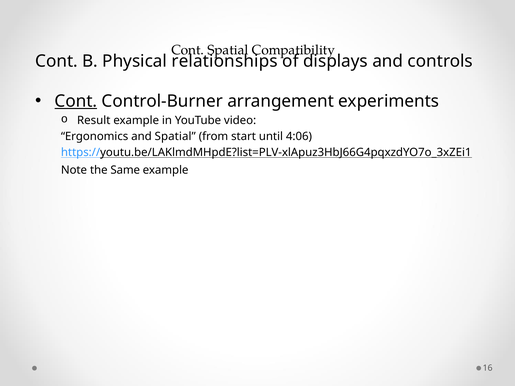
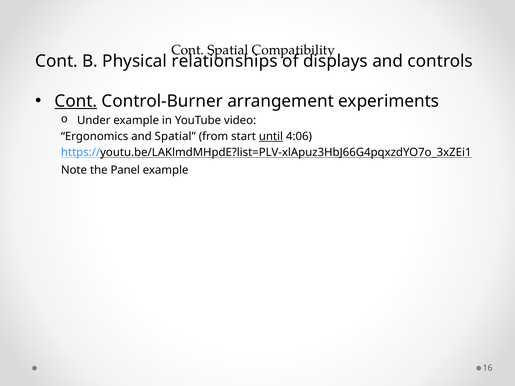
Result: Result -> Under
until underline: none -> present
Same: Same -> Panel
